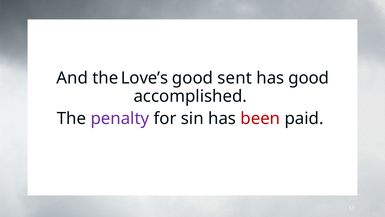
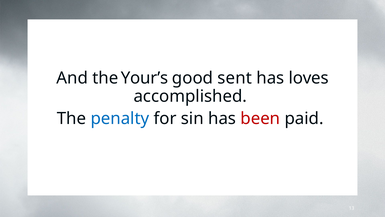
Love’s: Love’s -> Your’s
has good: good -> loves
penalty colour: purple -> blue
